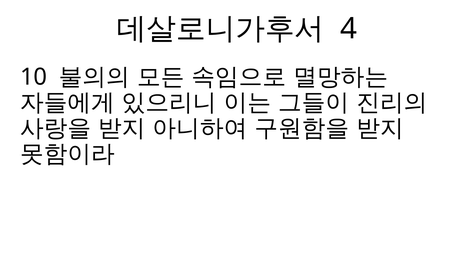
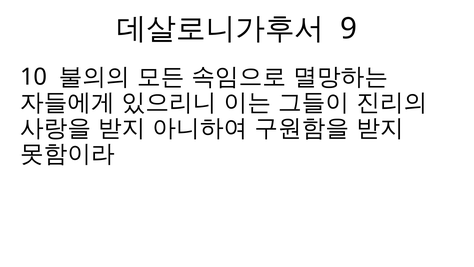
4: 4 -> 9
